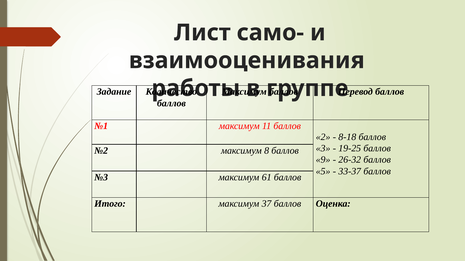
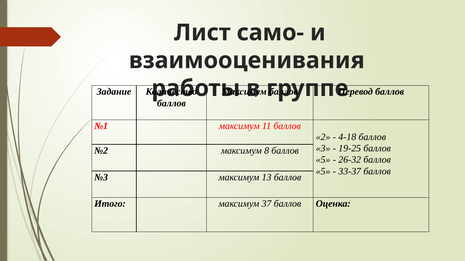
8-18: 8-18 -> 4-18
9 at (323, 160): 9 -> 5
61: 61 -> 13
